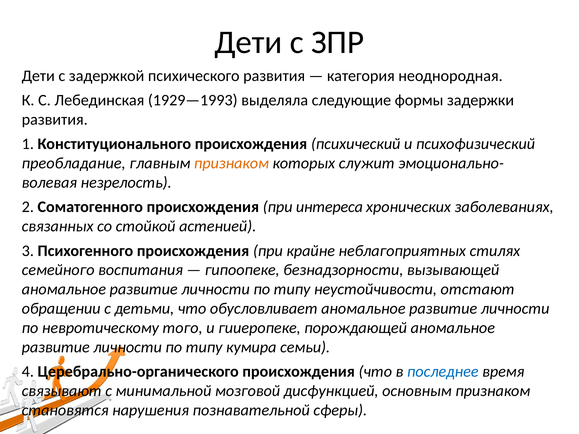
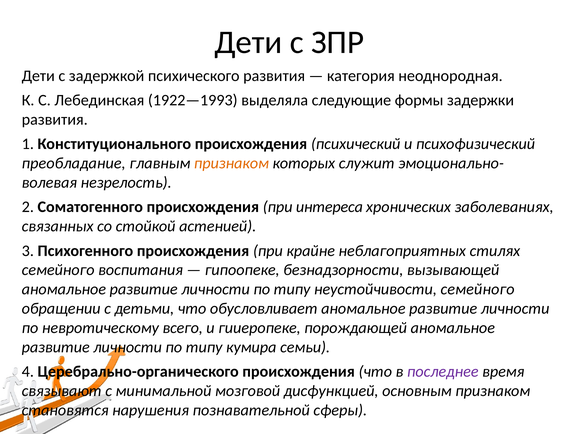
1929—1993: 1929—1993 -> 1922—1993
неустойчивости отстают: отстают -> семейного
того: того -> всего
последнее colour: blue -> purple
